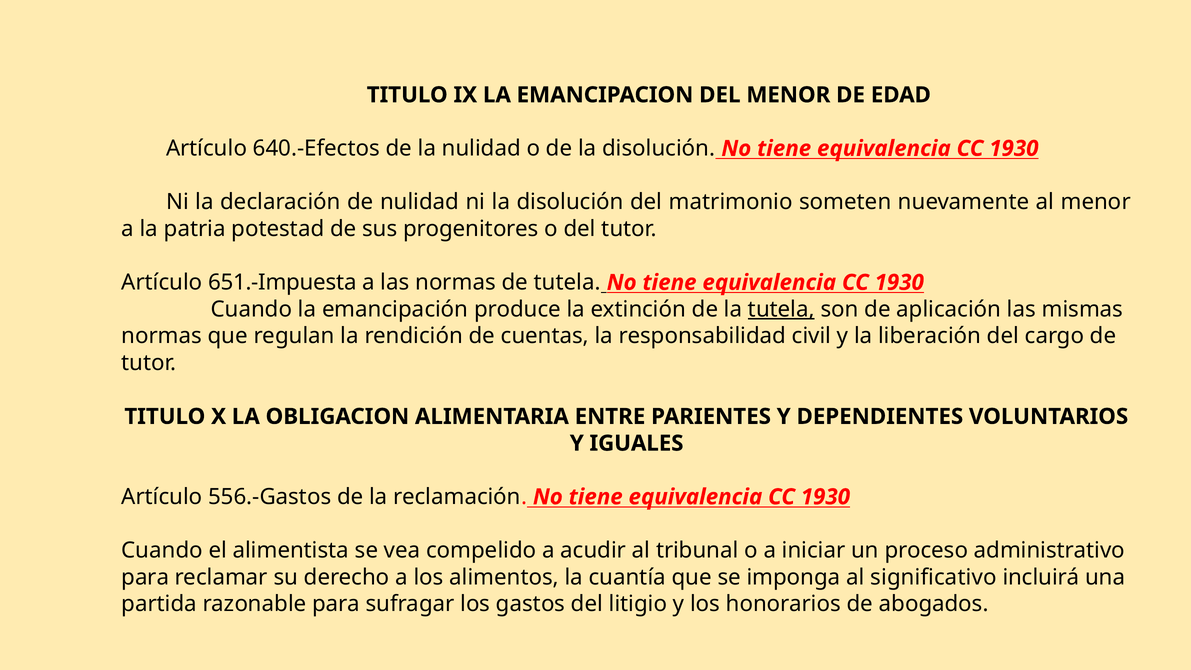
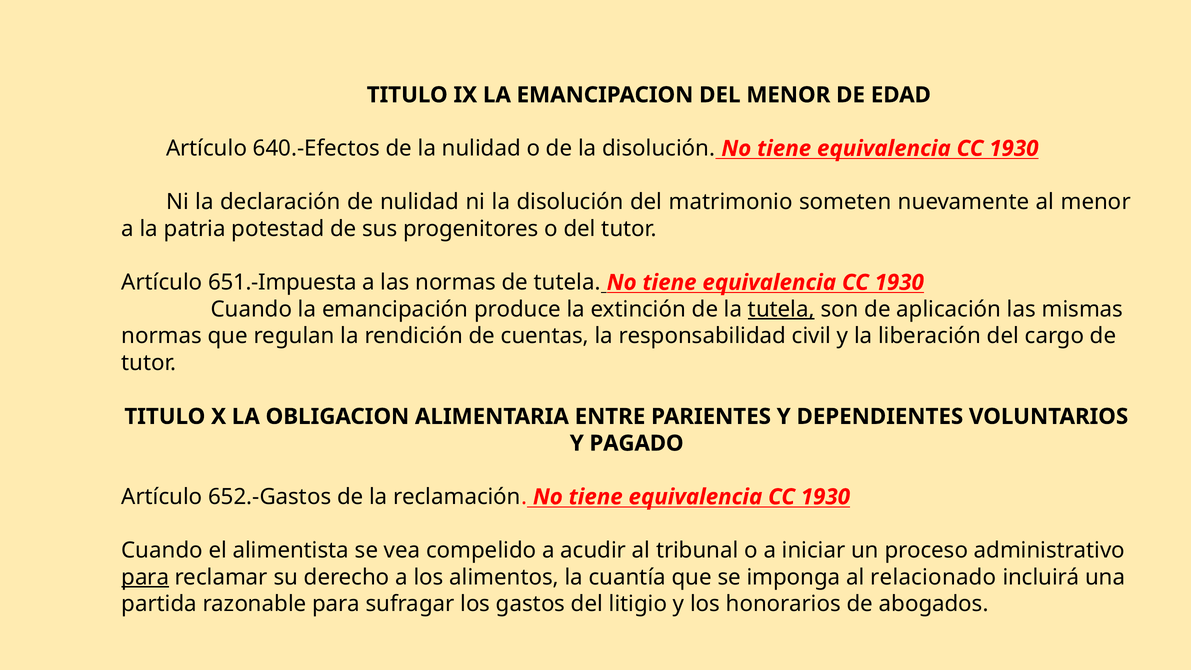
IGUALES: IGUALES -> PAGADO
556.-Gastos: 556.-Gastos -> 652.-Gastos
para at (145, 577) underline: none -> present
significativo: significativo -> relacionado
